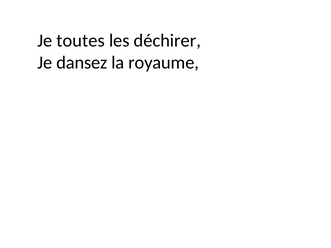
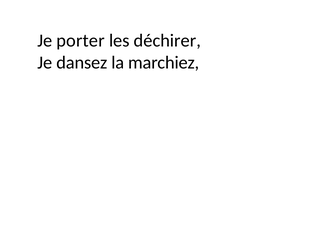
toutes: toutes -> porter
royaume: royaume -> marchiez
